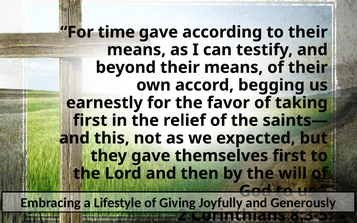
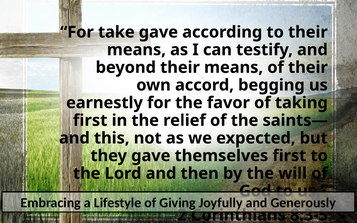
time: time -> take
